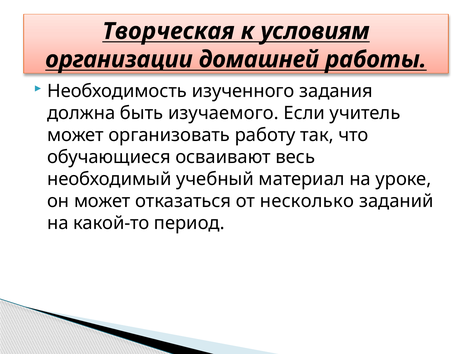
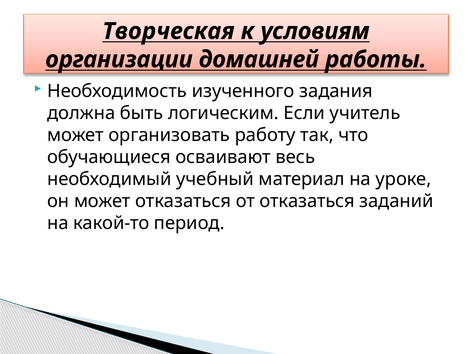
изучаемого: изучаемого -> логическим
от несколько: несколько -> отказаться
